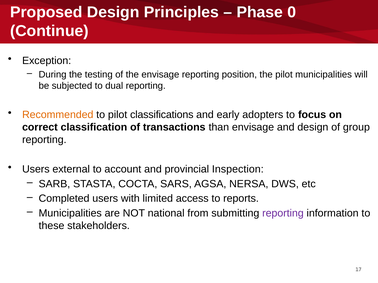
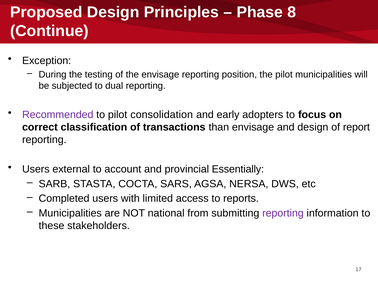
0: 0 -> 8
Recommended colour: orange -> purple
classifications: classifications -> consolidation
group: group -> report
Inspection: Inspection -> Essentially
